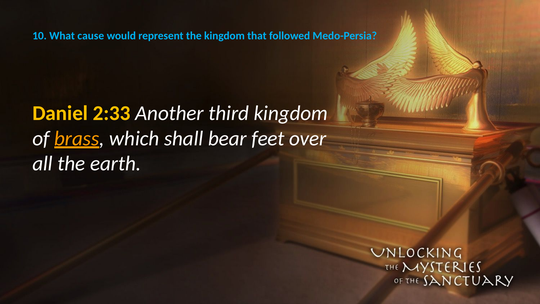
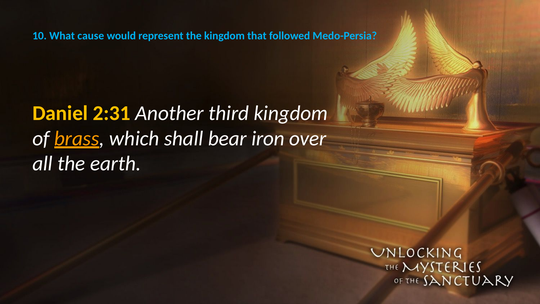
2:33: 2:33 -> 2:31
feet: feet -> iron
